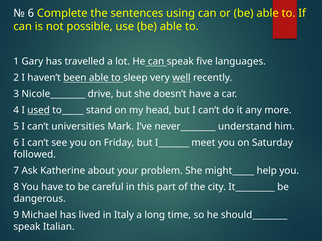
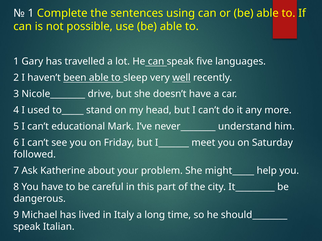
6 at (31, 13): 6 -> 1
used underline: present -> none
universities: universities -> educational
